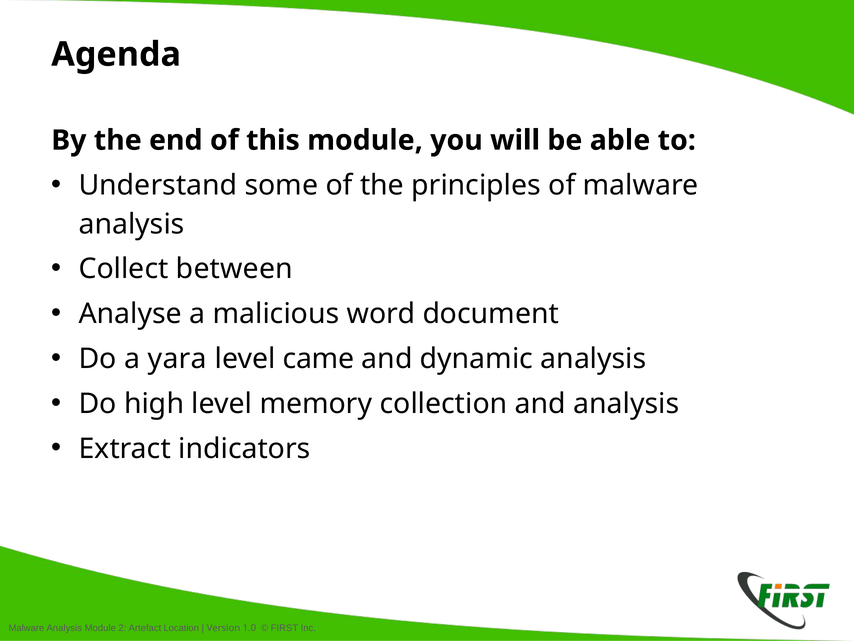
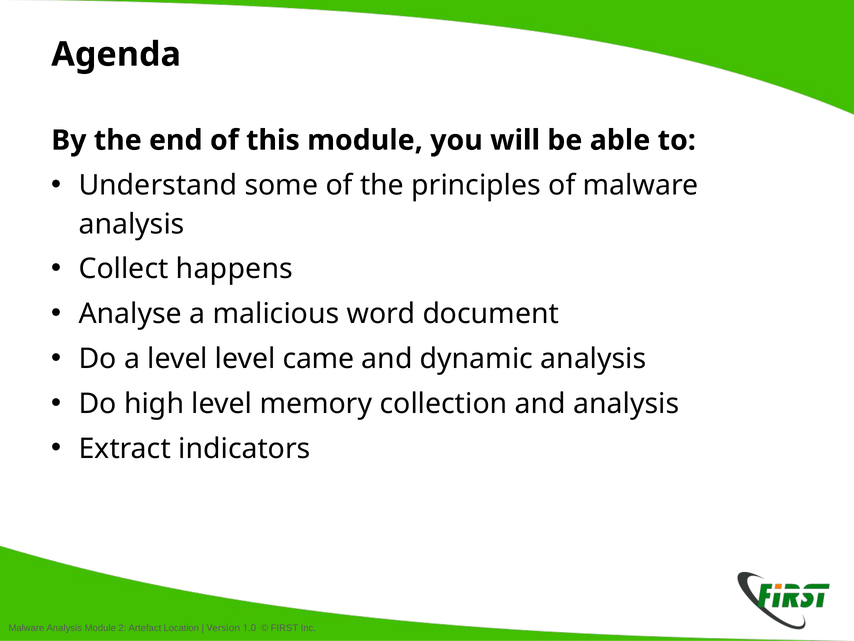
between: between -> happens
a yara: yara -> level
